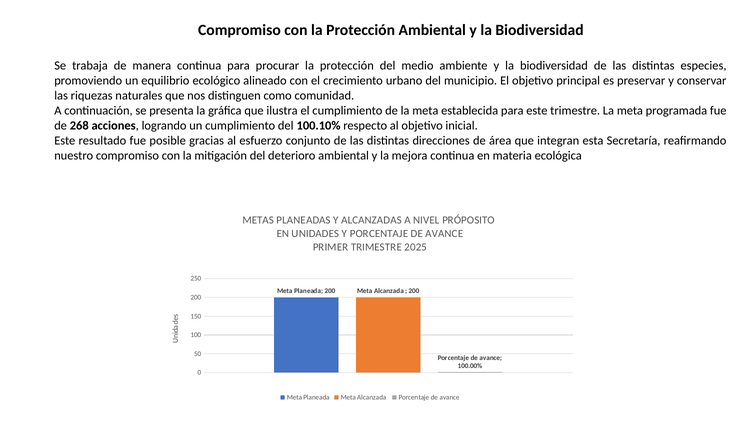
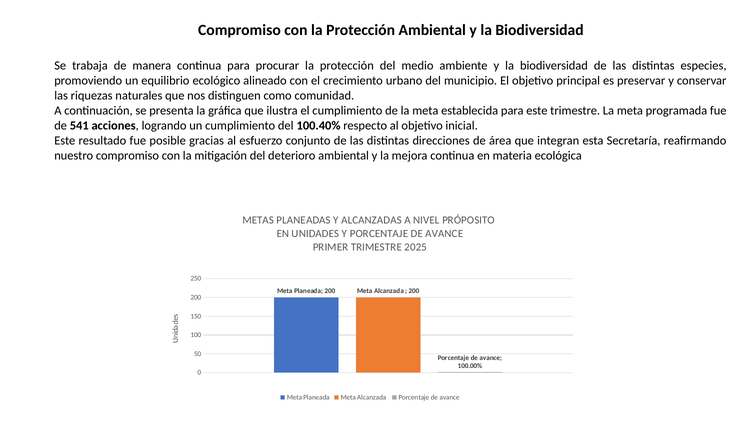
268: 268 -> 541
100.10%: 100.10% -> 100.40%
